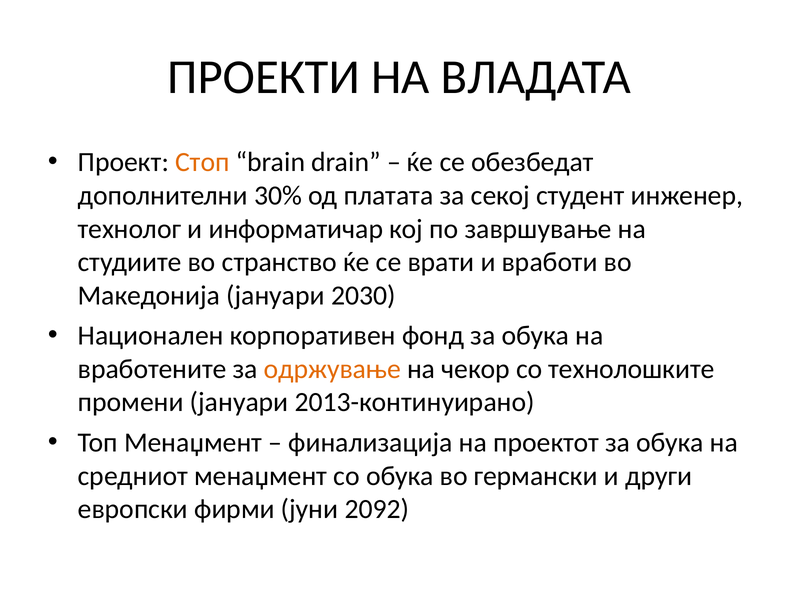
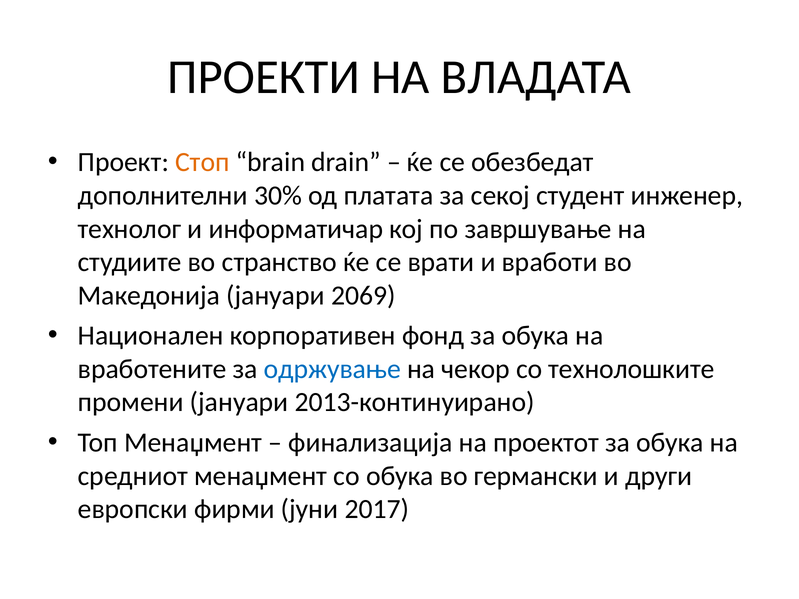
2030: 2030 -> 2069
одржување colour: orange -> blue
2092: 2092 -> 2017
